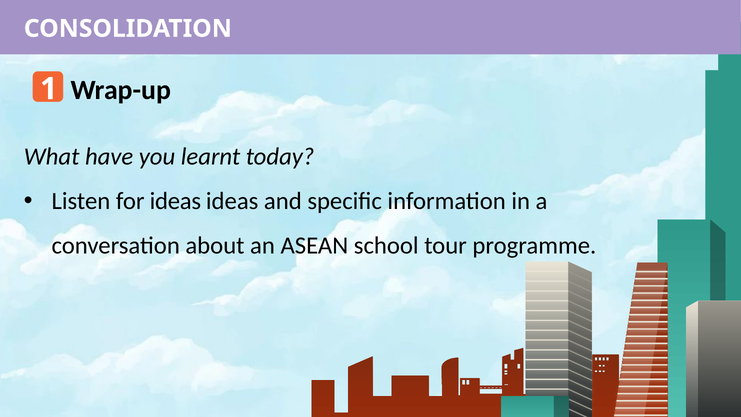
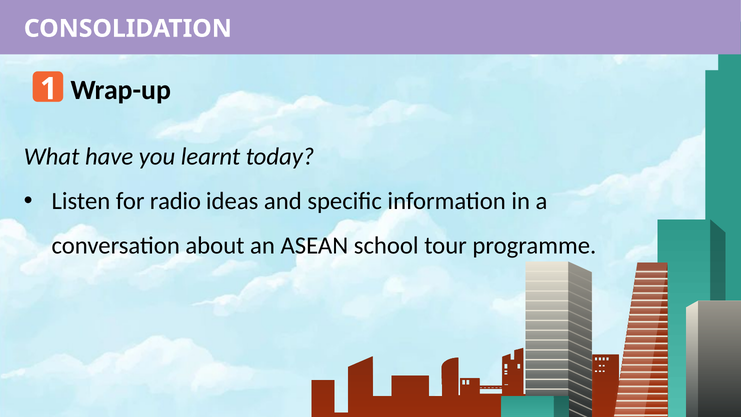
for ideas: ideas -> radio
